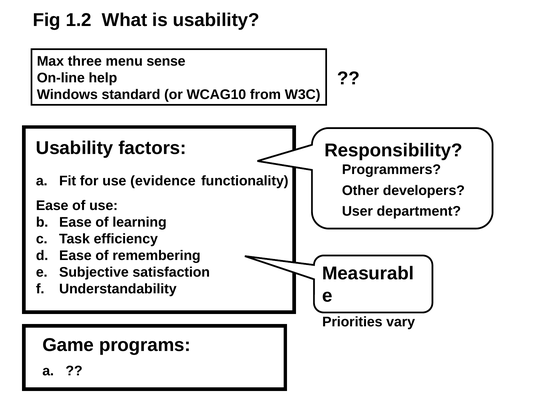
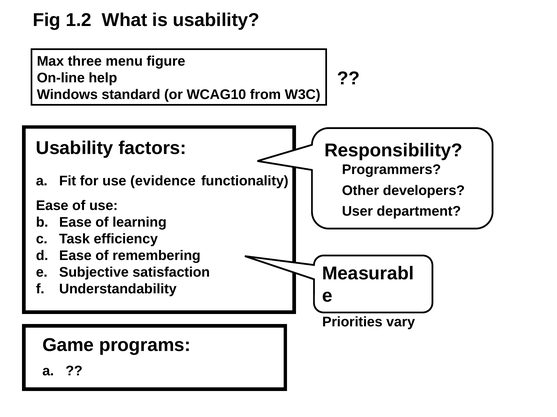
sense: sense -> figure
